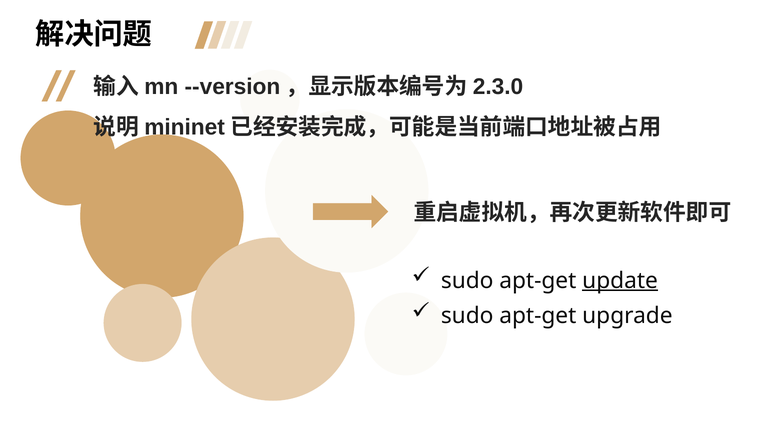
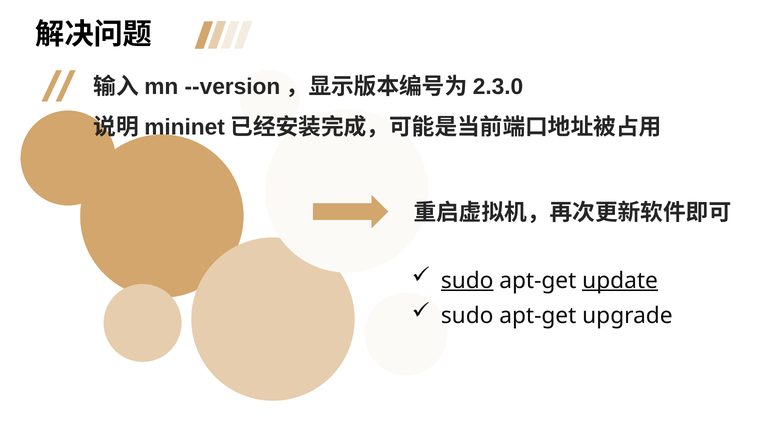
sudo at (467, 281) underline: none -> present
